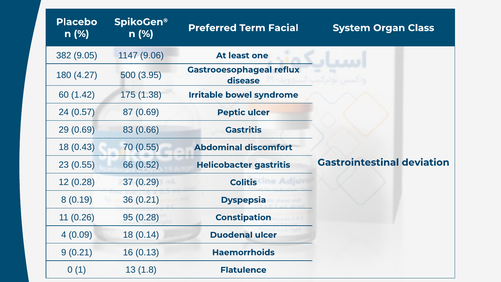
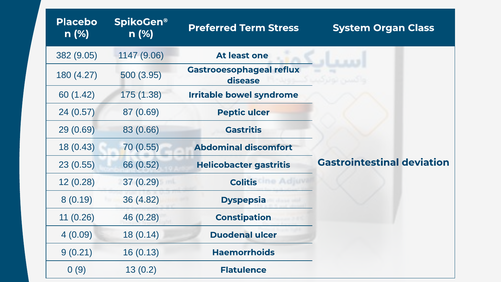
Facial: Facial -> Stress
36 0.21: 0.21 -> 4.82
95: 95 -> 46
0 1: 1 -> 9
1.8: 1.8 -> 0.2
